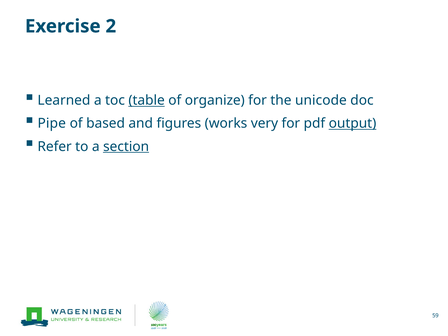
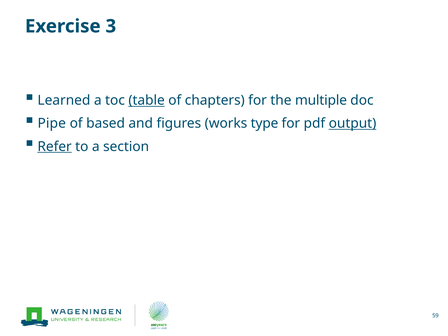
2: 2 -> 3
organize: organize -> chapters
unicode: unicode -> multiple
very: very -> type
Refer underline: none -> present
section underline: present -> none
